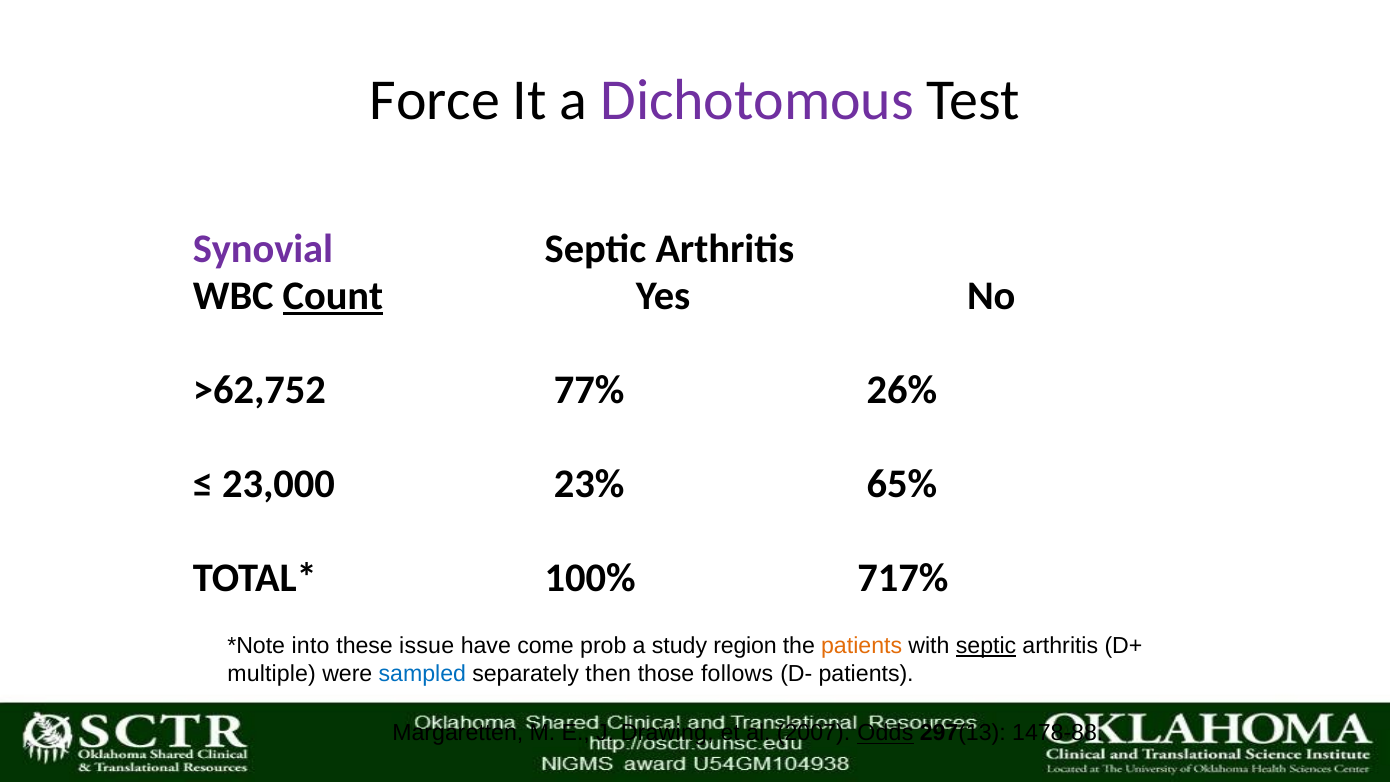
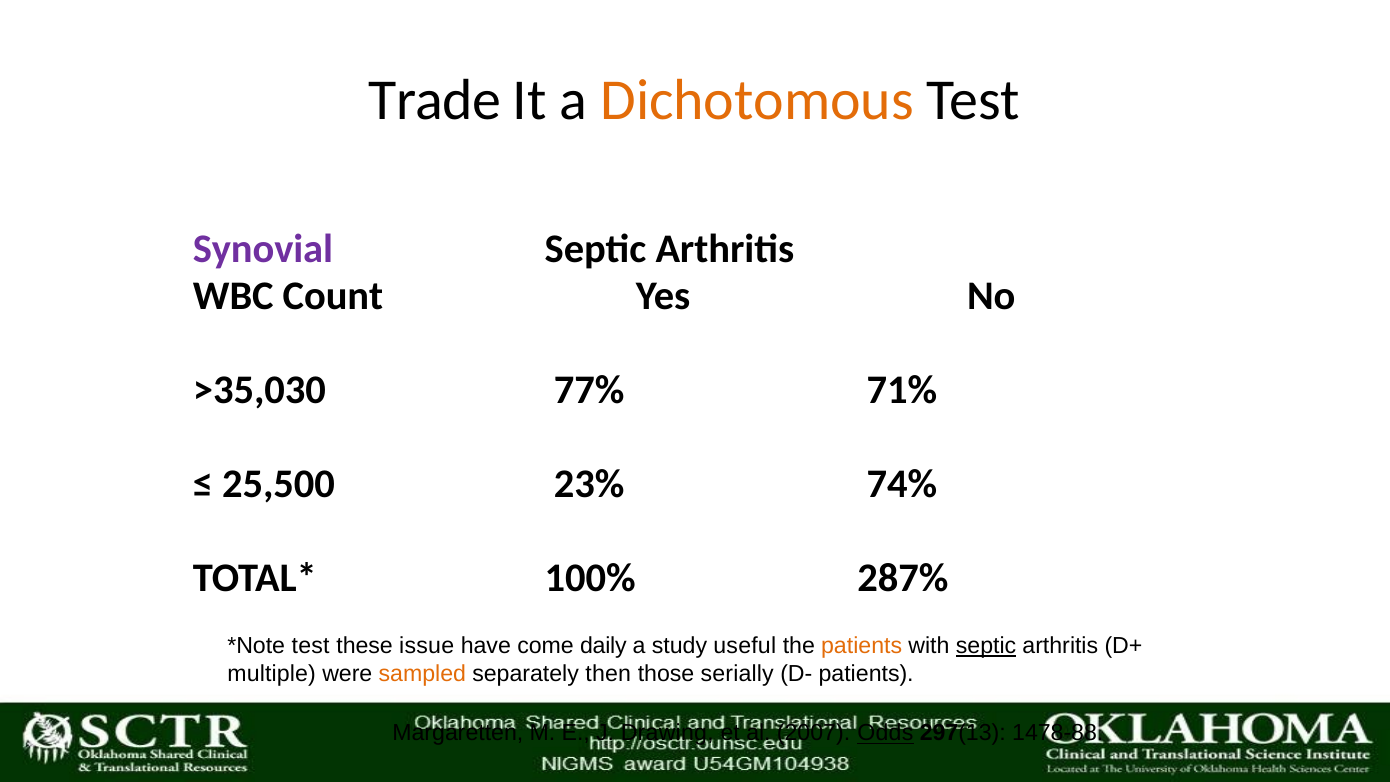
Force: Force -> Trade
Dichotomous colour: purple -> orange
Count underline: present -> none
>62,752: >62,752 -> >35,030
26%: 26% -> 71%
23,000: 23,000 -> 25,500
65%: 65% -> 74%
717%: 717% -> 287%
into at (311, 646): into -> test
prob: prob -> daily
region: region -> useful
sampled colour: blue -> orange
follows: follows -> serially
